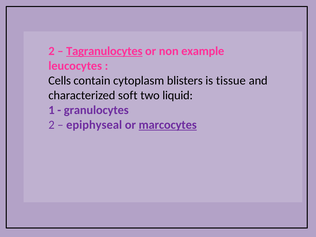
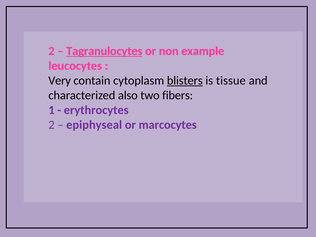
Cells: Cells -> Very
blisters underline: none -> present
soft: soft -> also
liquid: liquid -> fibers
granulocytes: granulocytes -> erythrocytes
marcocytes underline: present -> none
